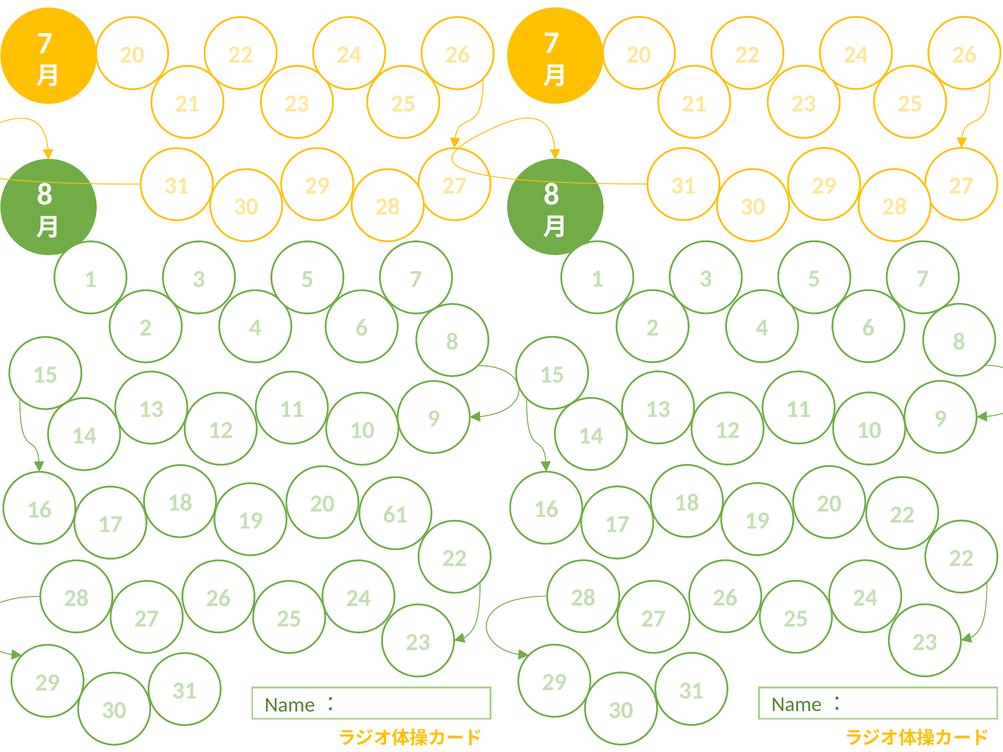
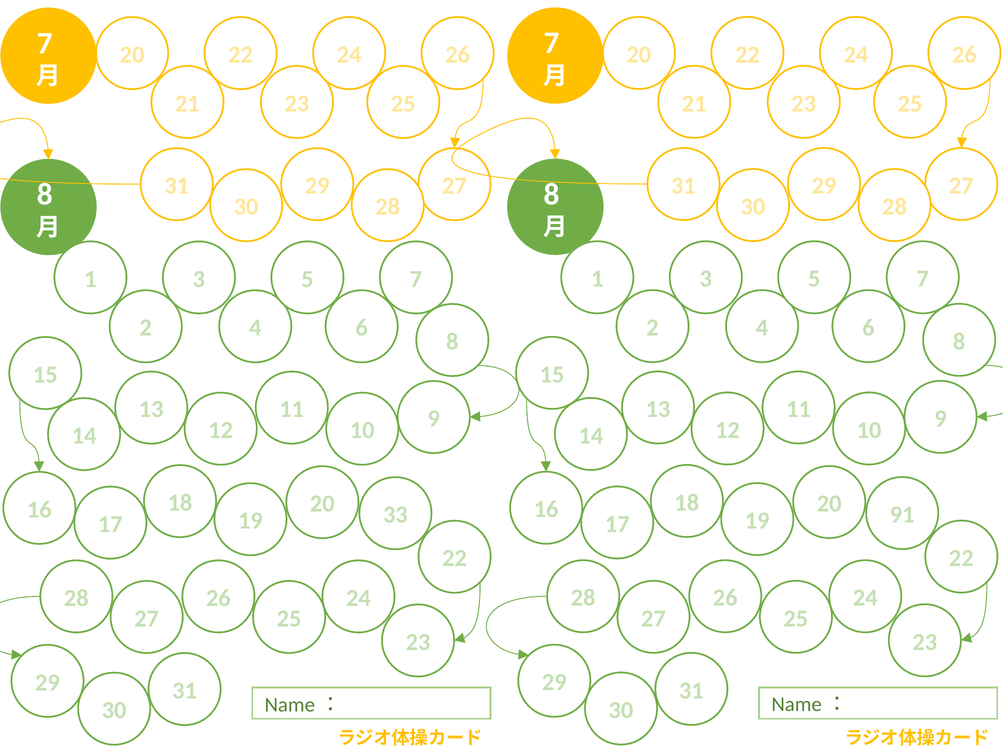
16 22: 22 -> 91
61: 61 -> 33
